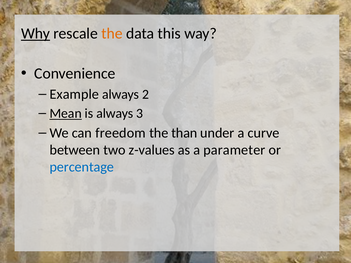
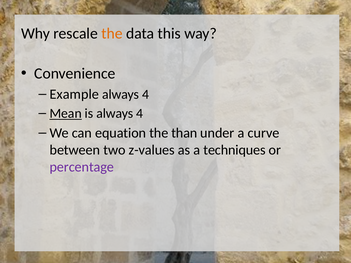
Why underline: present -> none
2 at (146, 94): 2 -> 4
is always 3: 3 -> 4
freedom: freedom -> equation
parameter: parameter -> techniques
percentage colour: blue -> purple
